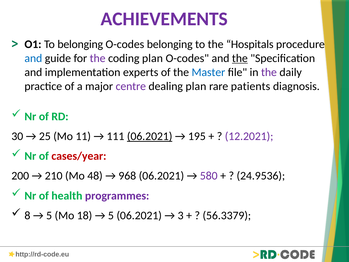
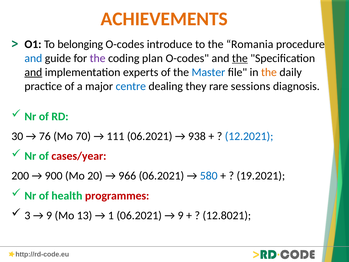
ACHIEVEMENTS colour: purple -> orange
O-codes belonging: belonging -> introduce
Hospitals: Hospitals -> Romania
and at (33, 72) underline: none -> present
the at (269, 72) colour: purple -> orange
centre colour: purple -> blue
dealing plan: plan -> they
patients: patients -> sessions
25: 25 -> 76
11: 11 -> 70
06.2021 at (150, 136) underline: present -> none
195: 195 -> 938
12.2021 colour: purple -> blue
210: 210 -> 900
48: 48 -> 20
968: 968 -> 966
580 colour: purple -> blue
24.9536: 24.9536 -> 19.2021
programmes colour: purple -> red
8: 8 -> 3
5 at (49, 215): 5 -> 9
18: 18 -> 13
5 at (111, 215): 5 -> 1
3 at (181, 215): 3 -> 9
56.3379: 56.3379 -> 12.8021
